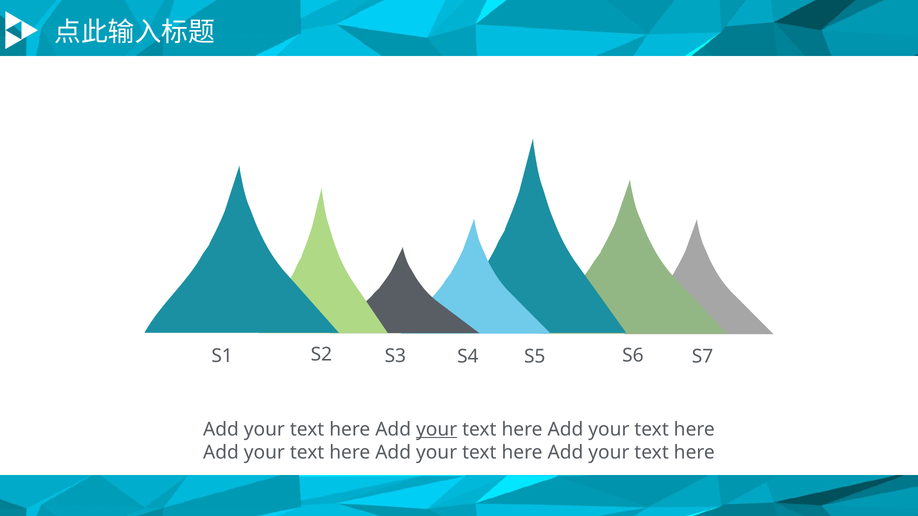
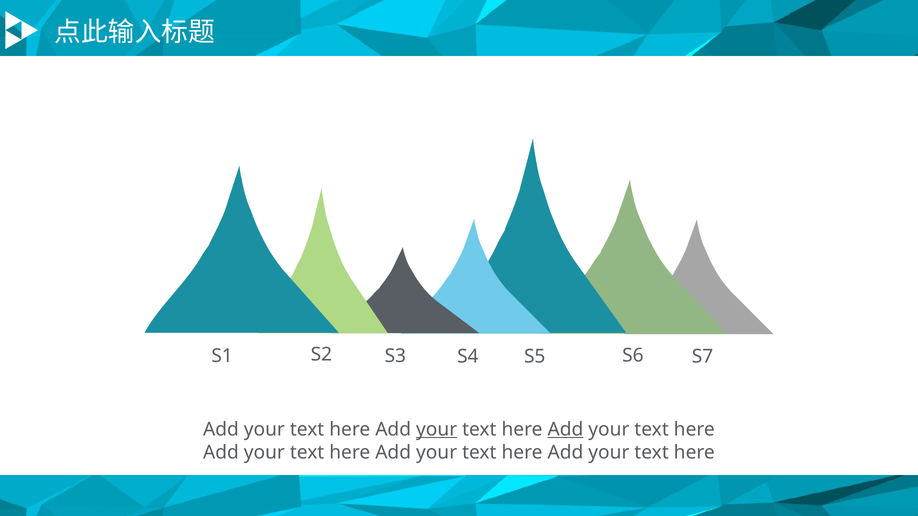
Add at (565, 430) underline: none -> present
